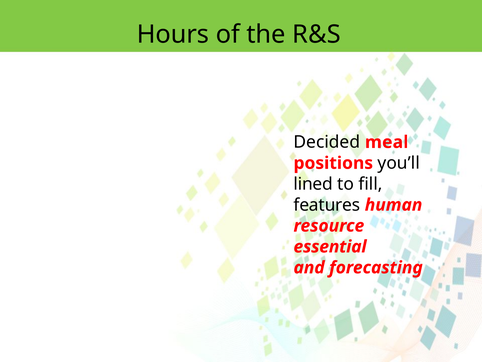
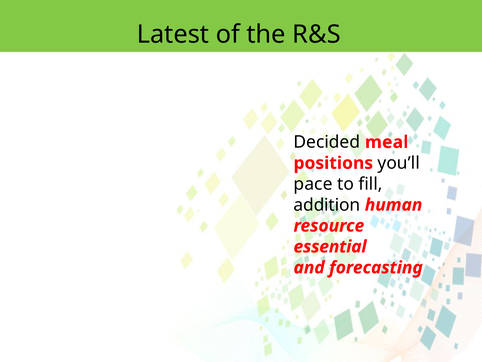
Hours: Hours -> Latest
lined: lined -> pace
features: features -> addition
